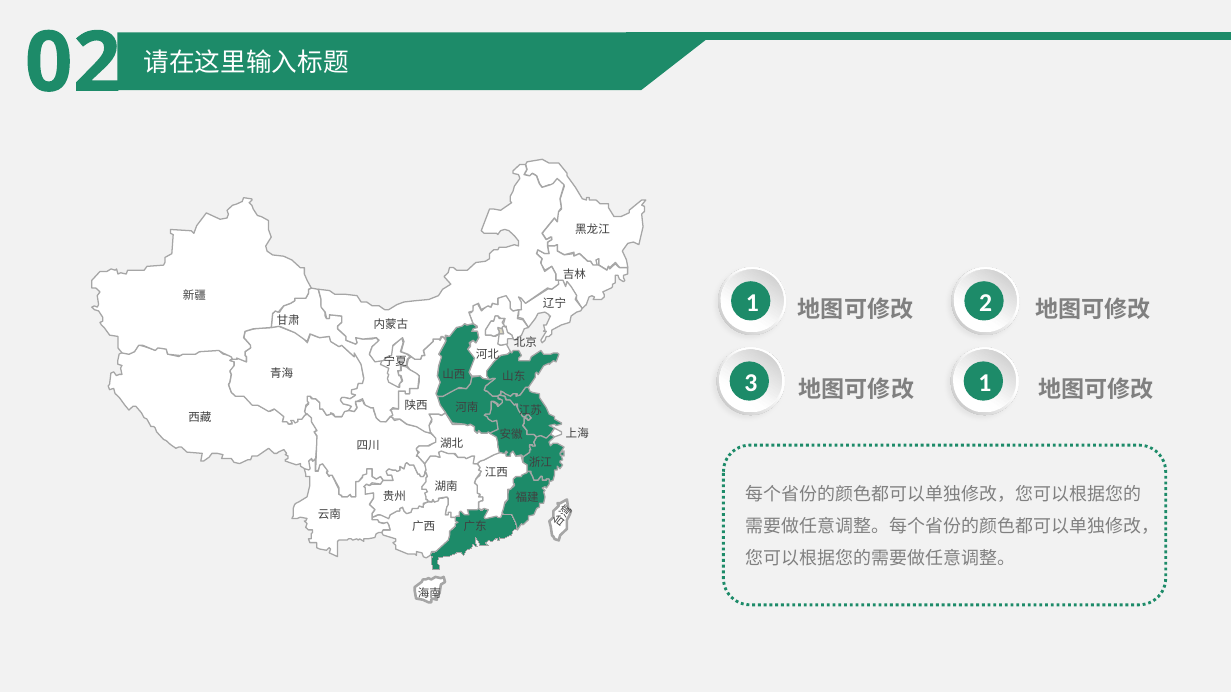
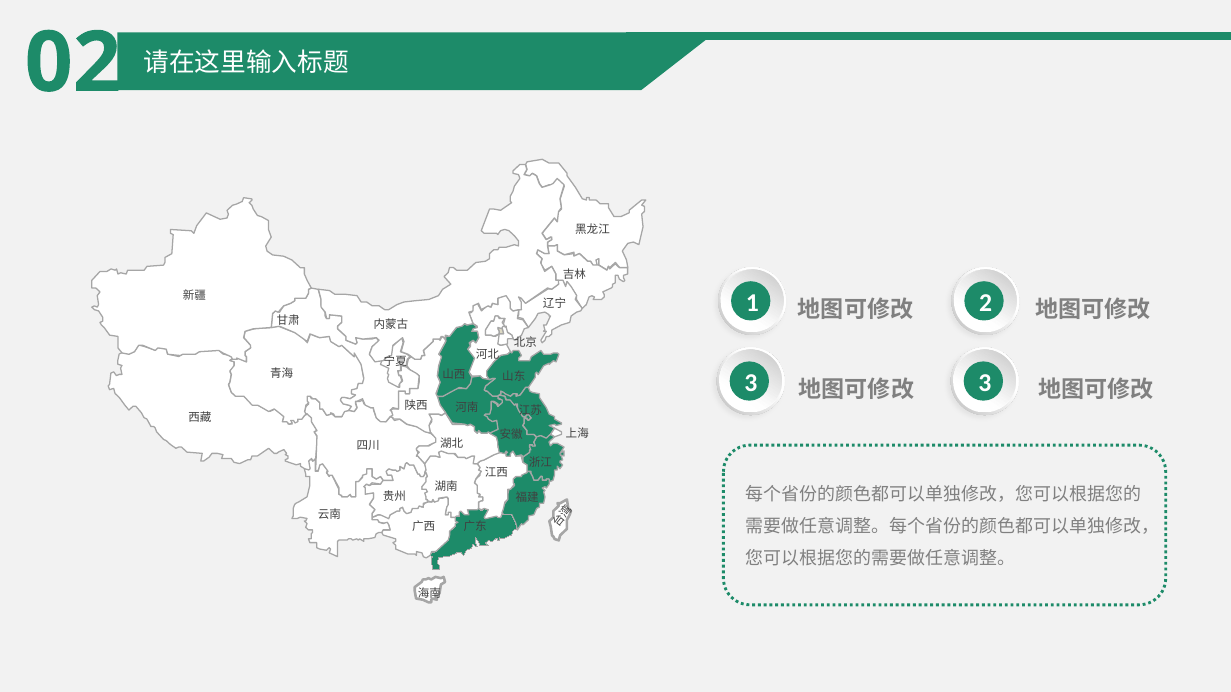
3 1: 1 -> 3
